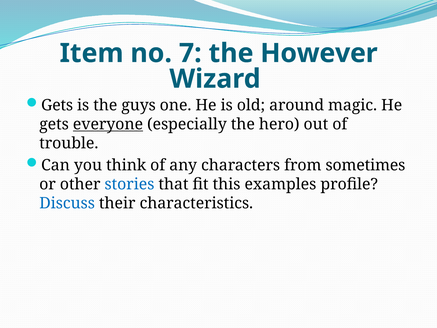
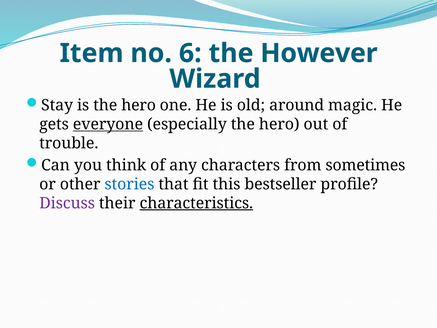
7: 7 -> 6
Gets at (57, 105): Gets -> Stay
is the guys: guys -> hero
examples: examples -> bestseller
Discuss colour: blue -> purple
characteristics underline: none -> present
